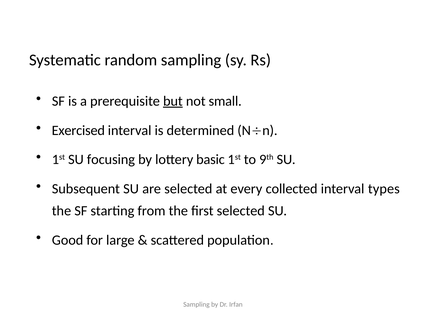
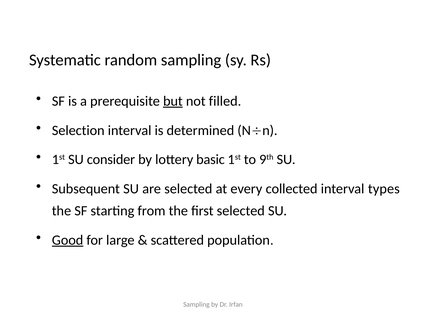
small: small -> filled
Exercised: Exercised -> Selection
focusing: focusing -> consider
Good underline: none -> present
